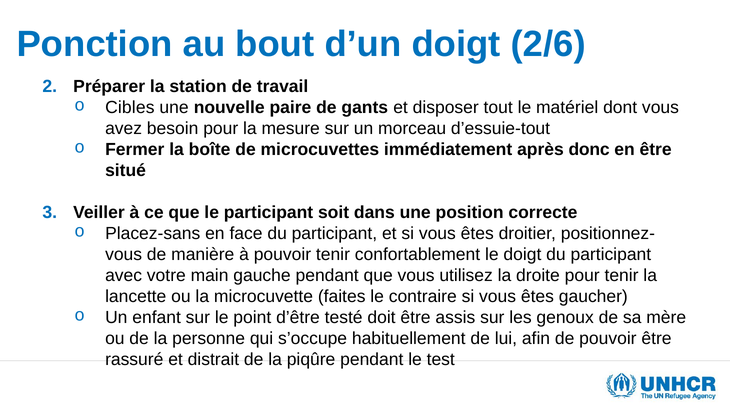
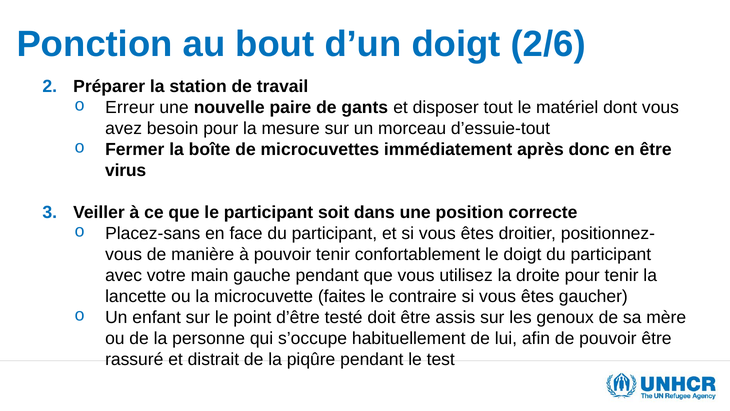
Cibles: Cibles -> Erreur
situé: situé -> virus
